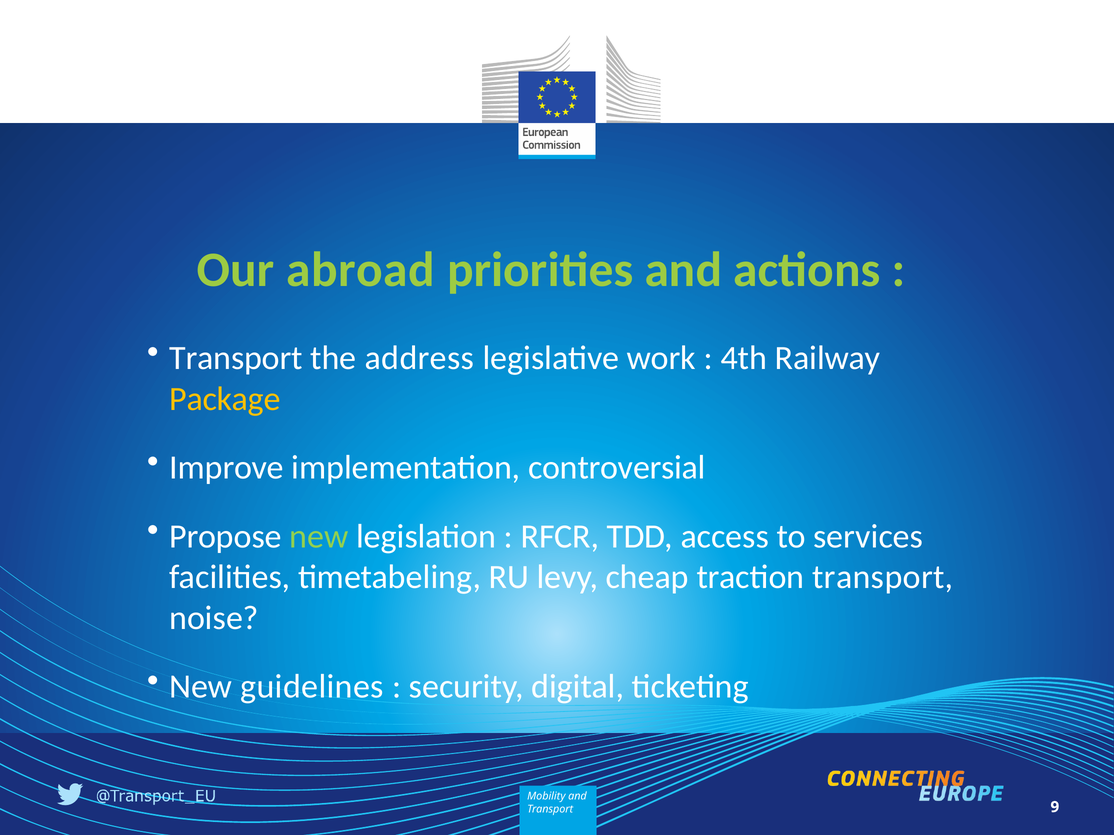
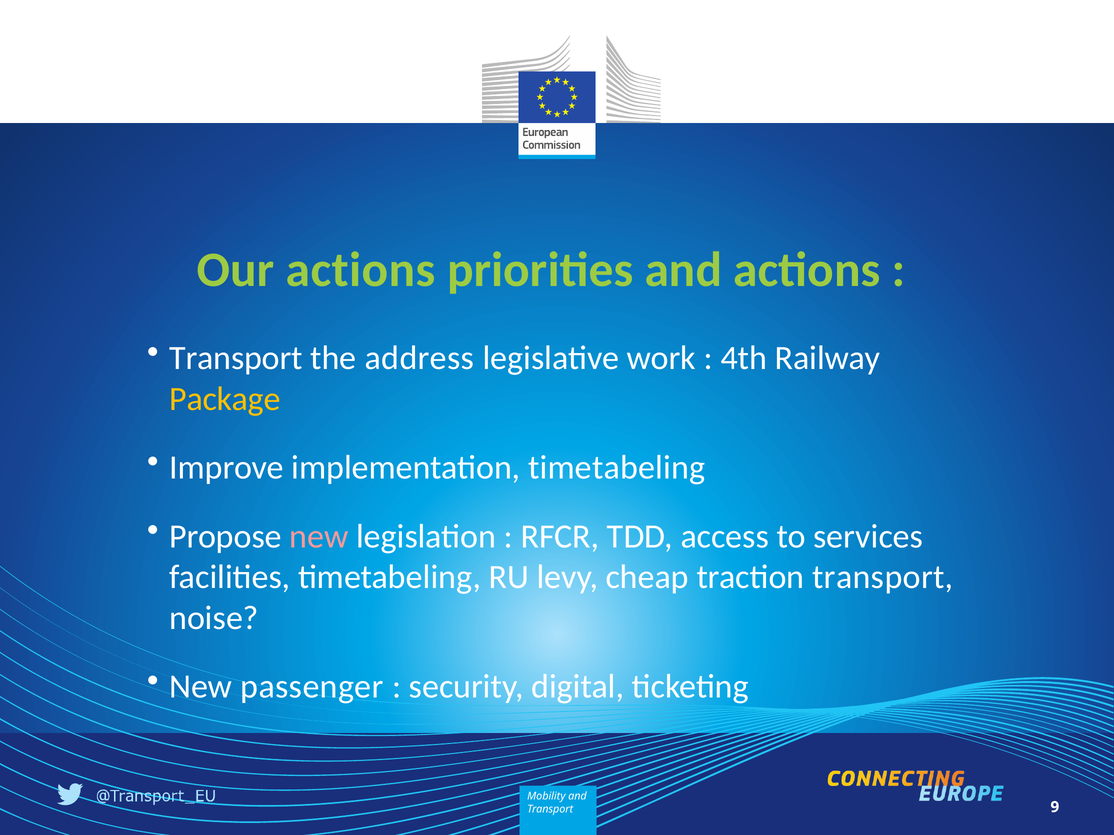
Our abroad: abroad -> actions
implementation controversial: controversial -> timetabeling
new at (319, 537) colour: light green -> pink
guidelines: guidelines -> passenger
